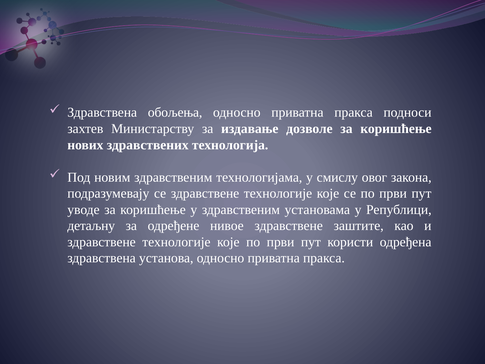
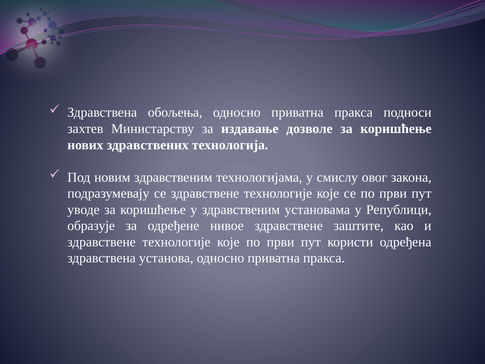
детаљну: детаљну -> образује
